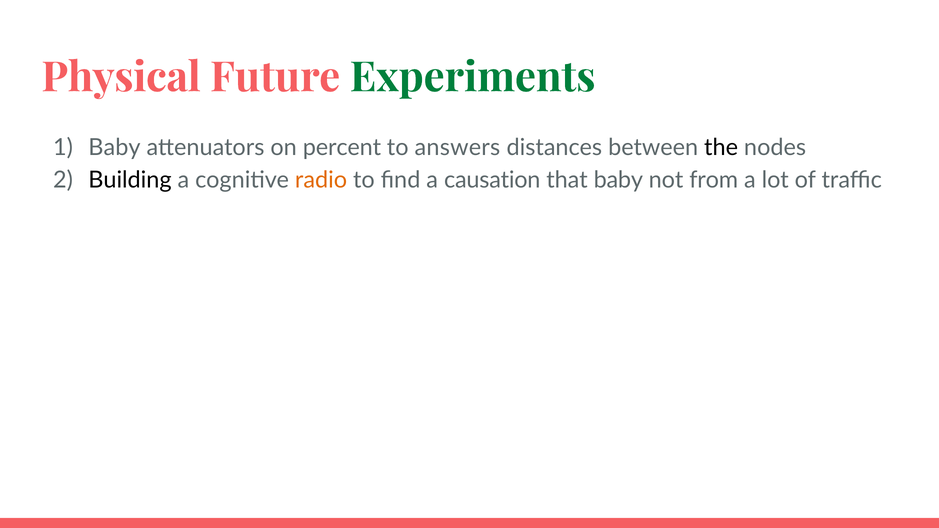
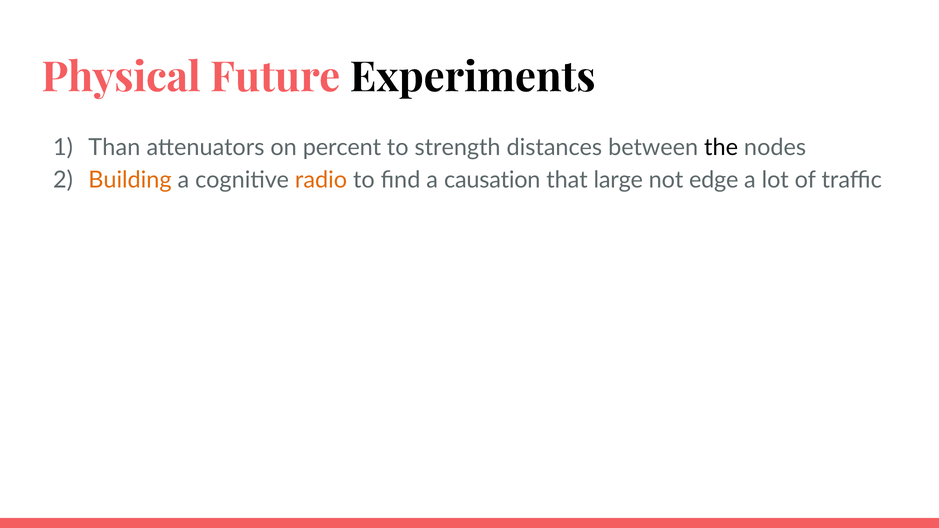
Experiments colour: green -> black
Baby at (114, 148): Baby -> Than
answers: answers -> strength
Building colour: black -> orange
that baby: baby -> large
from: from -> edge
